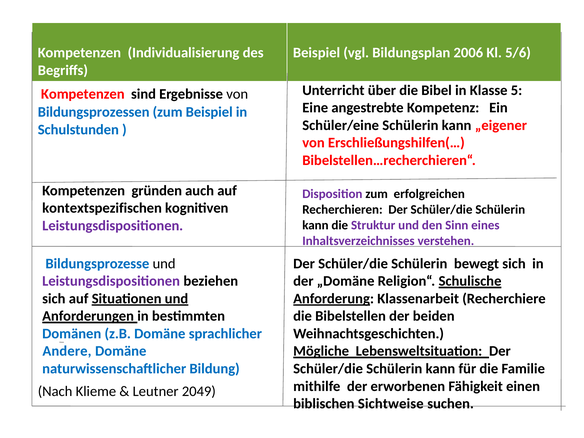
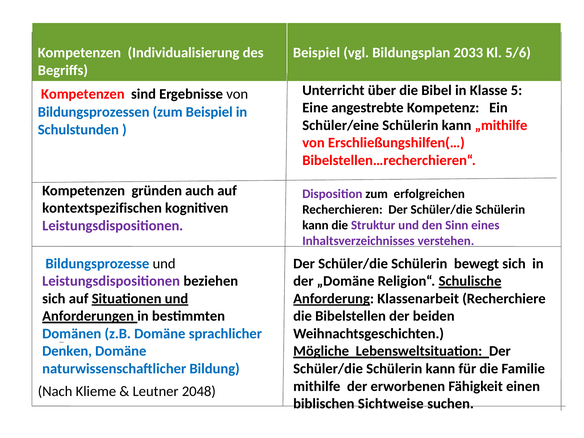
2006: 2006 -> 2033
„eigener: „eigener -> „mithilfe
Andere: Andere -> Denken
2049: 2049 -> 2048
